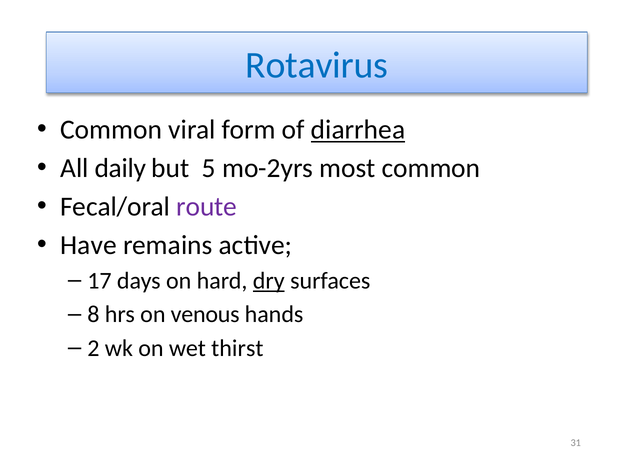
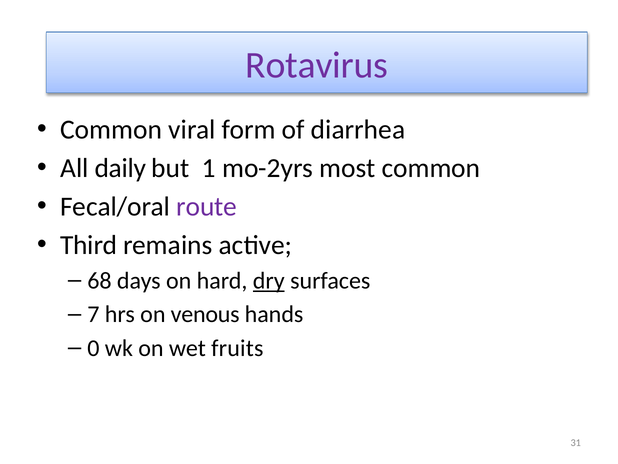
Rotavirus colour: blue -> purple
diarrhea underline: present -> none
5: 5 -> 1
Have: Have -> Third
17: 17 -> 68
8: 8 -> 7
2: 2 -> 0
thirst: thirst -> fruits
